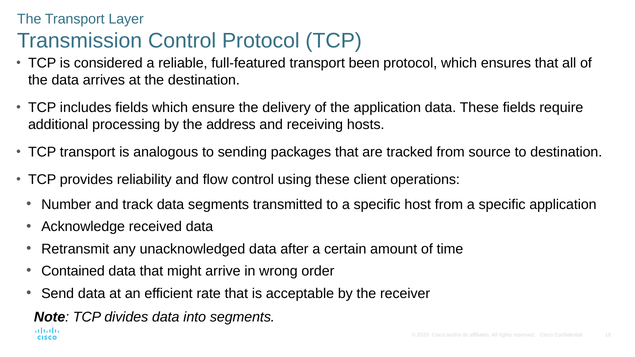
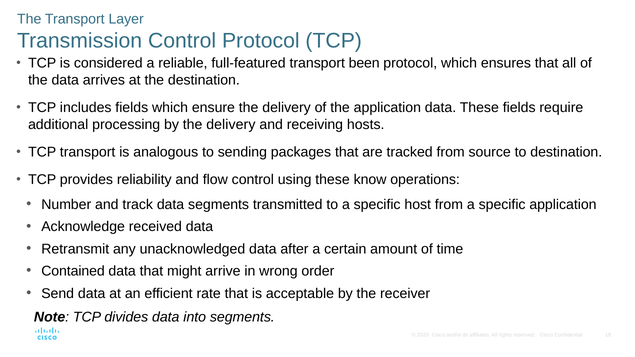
by the address: address -> delivery
client: client -> know
